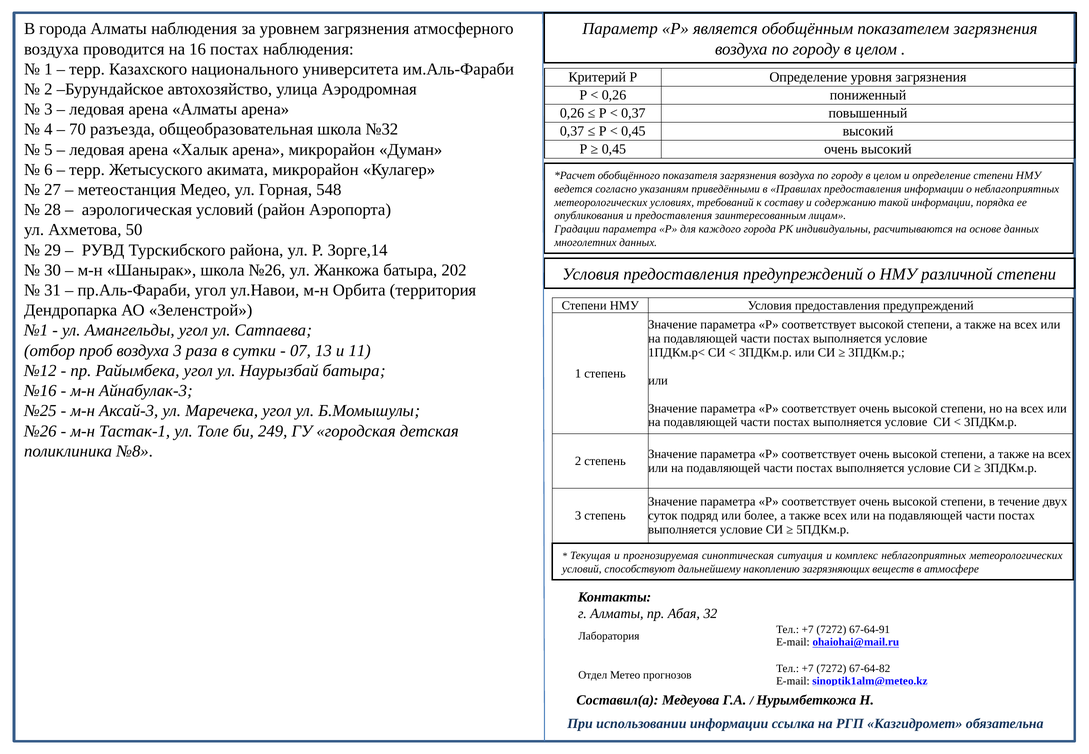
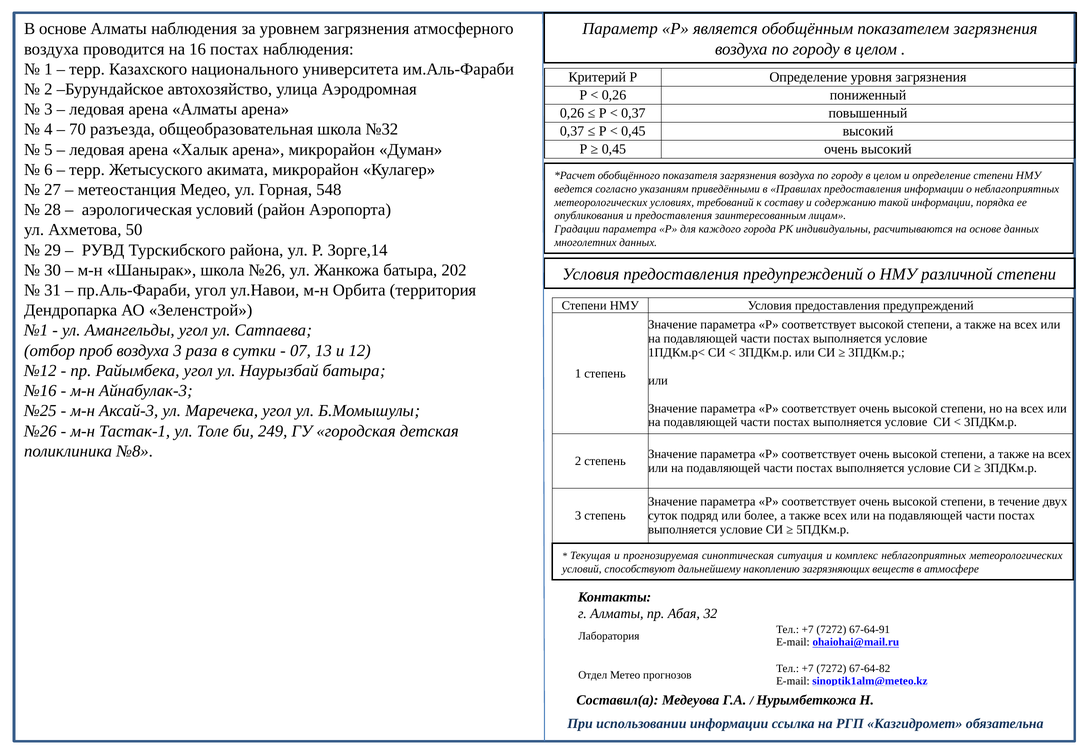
В города: города -> основе
11: 11 -> 12
